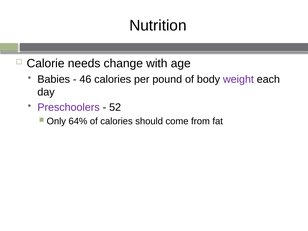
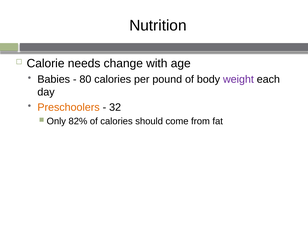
46: 46 -> 80
Preschoolers colour: purple -> orange
52: 52 -> 32
64%: 64% -> 82%
